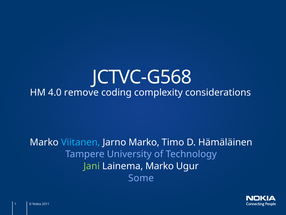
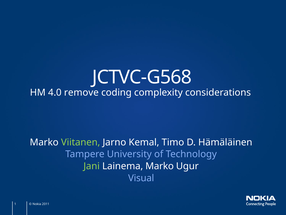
Viitanen colour: light blue -> light green
Jarno Marko: Marko -> Kemal
Some: Some -> Visual
